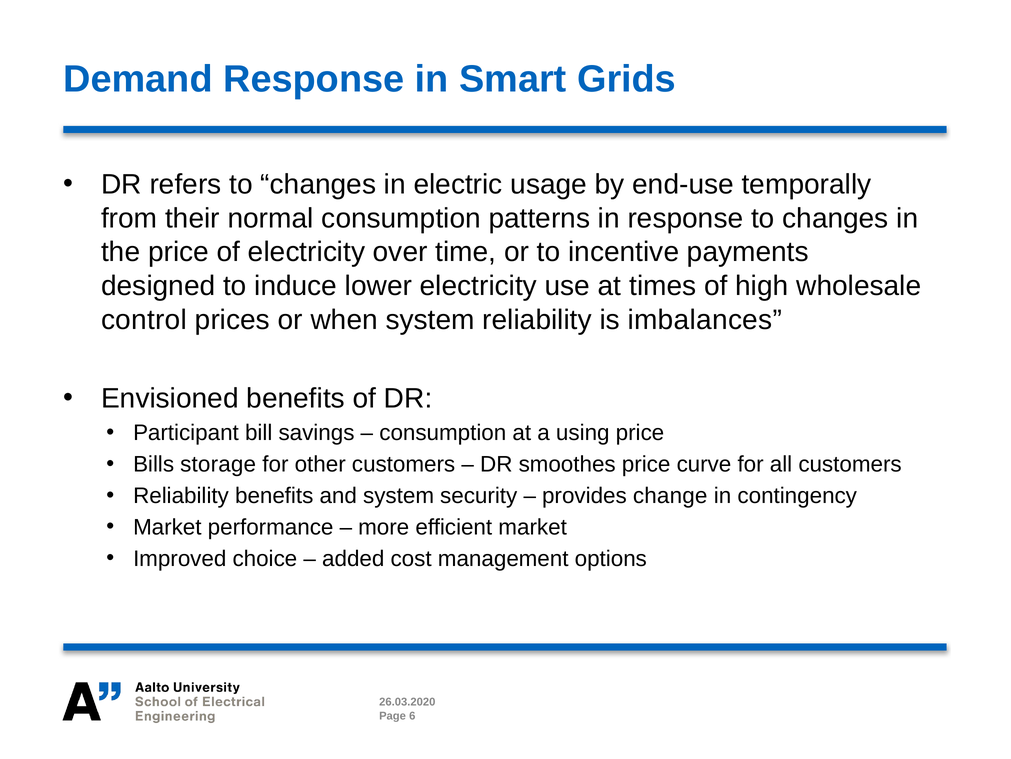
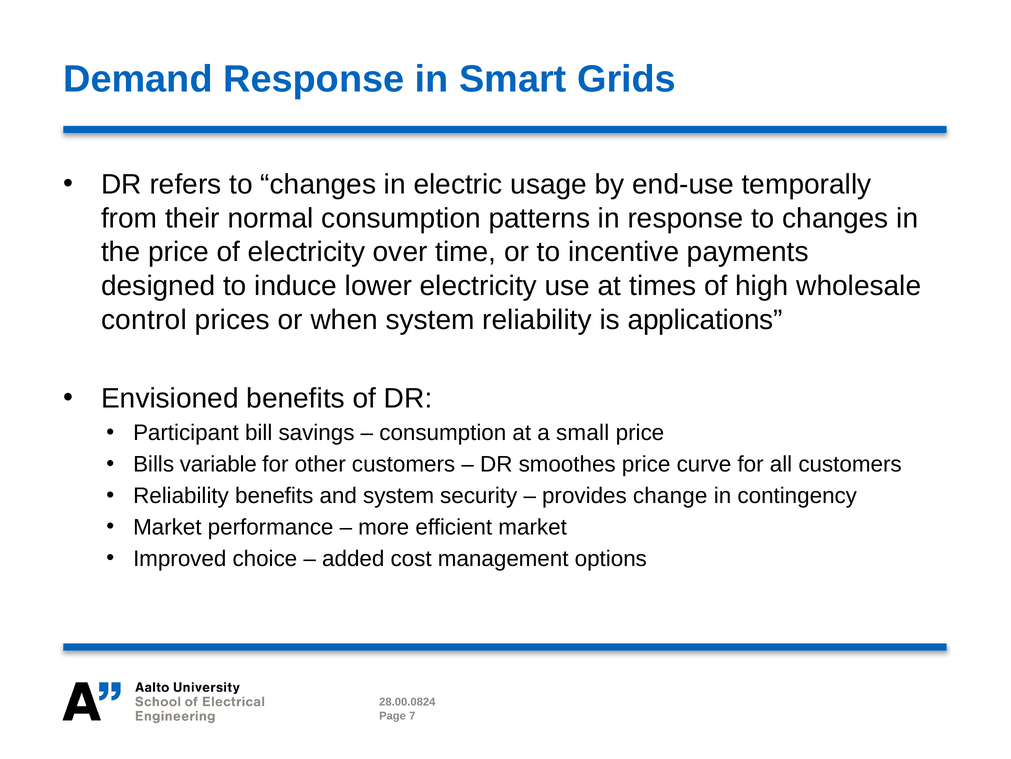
imbalances: imbalances -> applications
using: using -> small
storage: storage -> variable
26.03.2020: 26.03.2020 -> 28.00.0824
6: 6 -> 7
